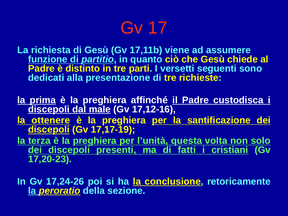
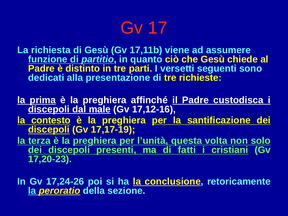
ottenere: ottenere -> contesto
